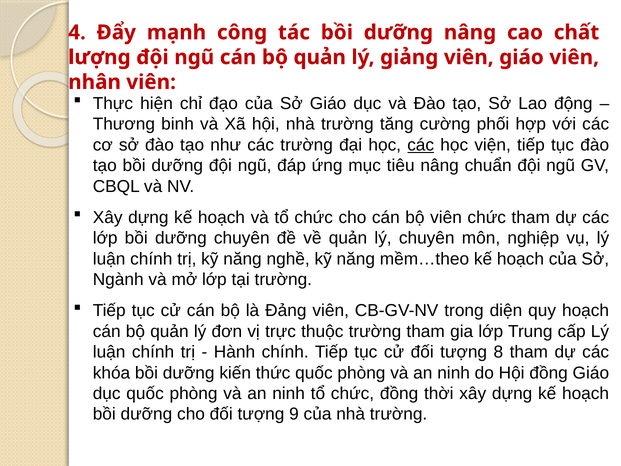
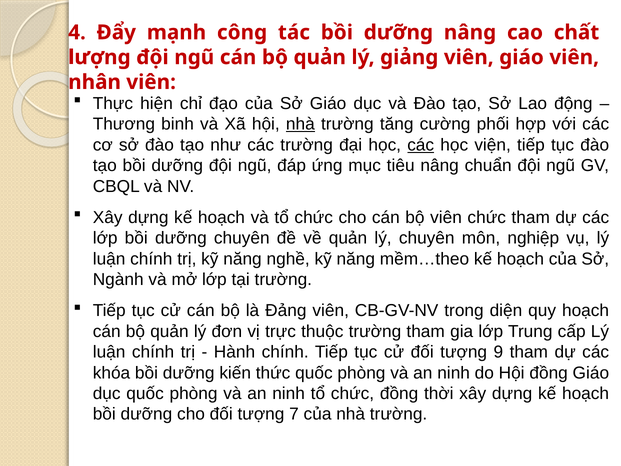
nhà at (300, 124) underline: none -> present
8: 8 -> 9
9: 9 -> 7
